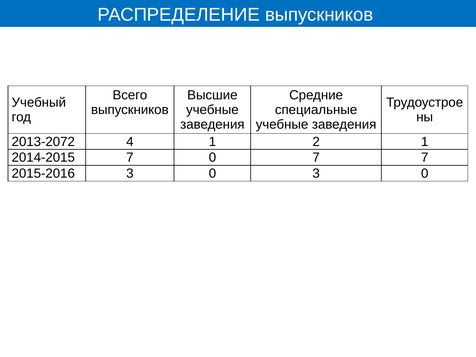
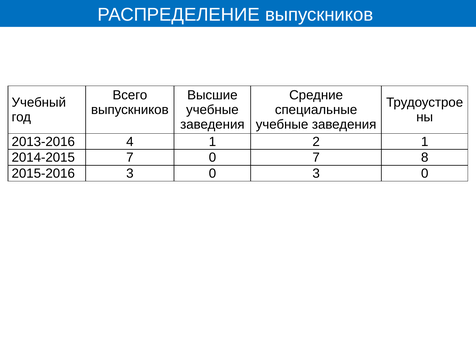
2013-2072: 2013-2072 -> 2013-2016
7 7: 7 -> 8
